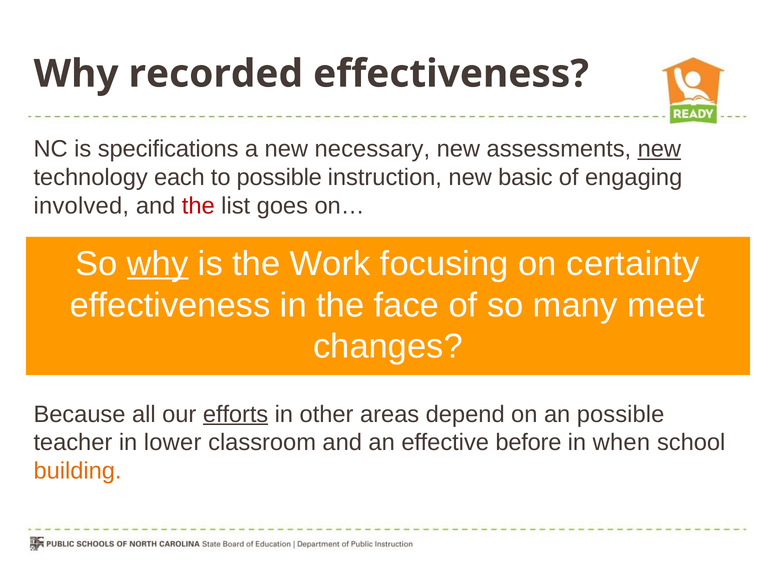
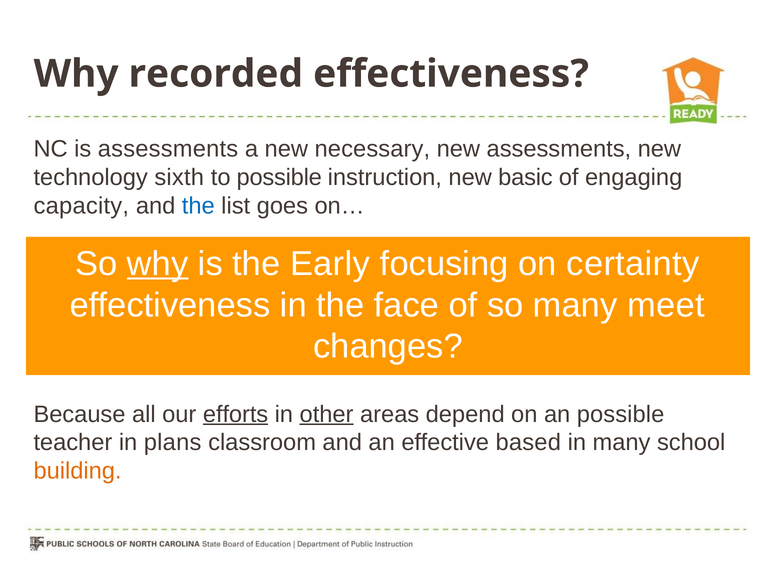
is specifications: specifications -> assessments
new at (659, 149) underline: present -> none
each: each -> sixth
involved: involved -> capacity
the at (198, 206) colour: red -> blue
Work: Work -> Early
other underline: none -> present
lower: lower -> plans
before: before -> based
in when: when -> many
